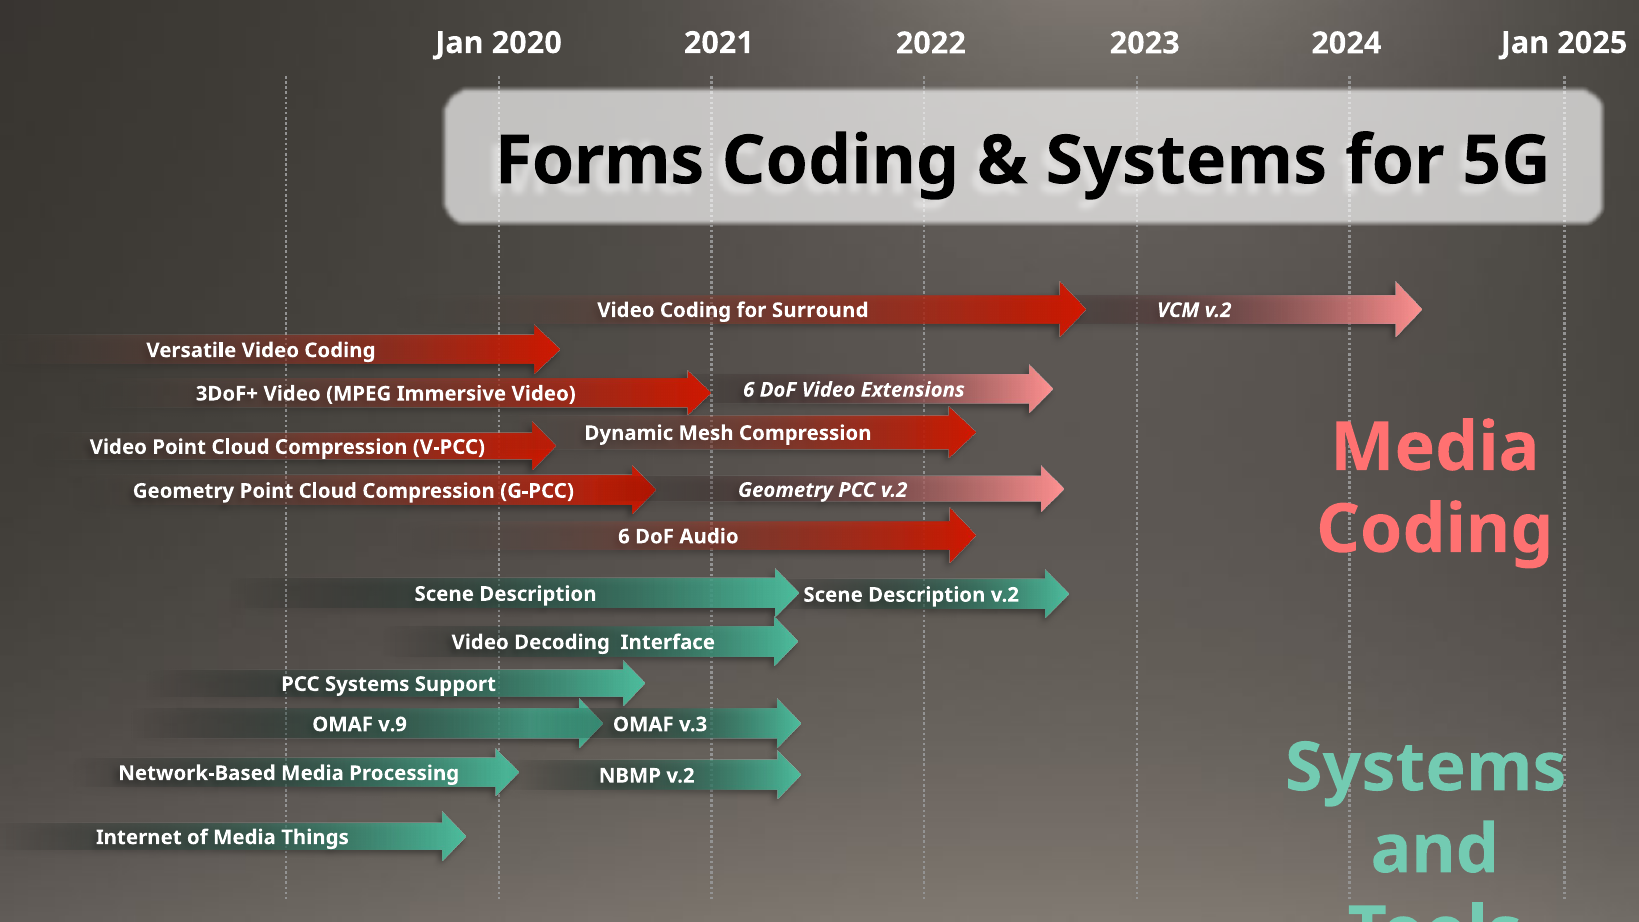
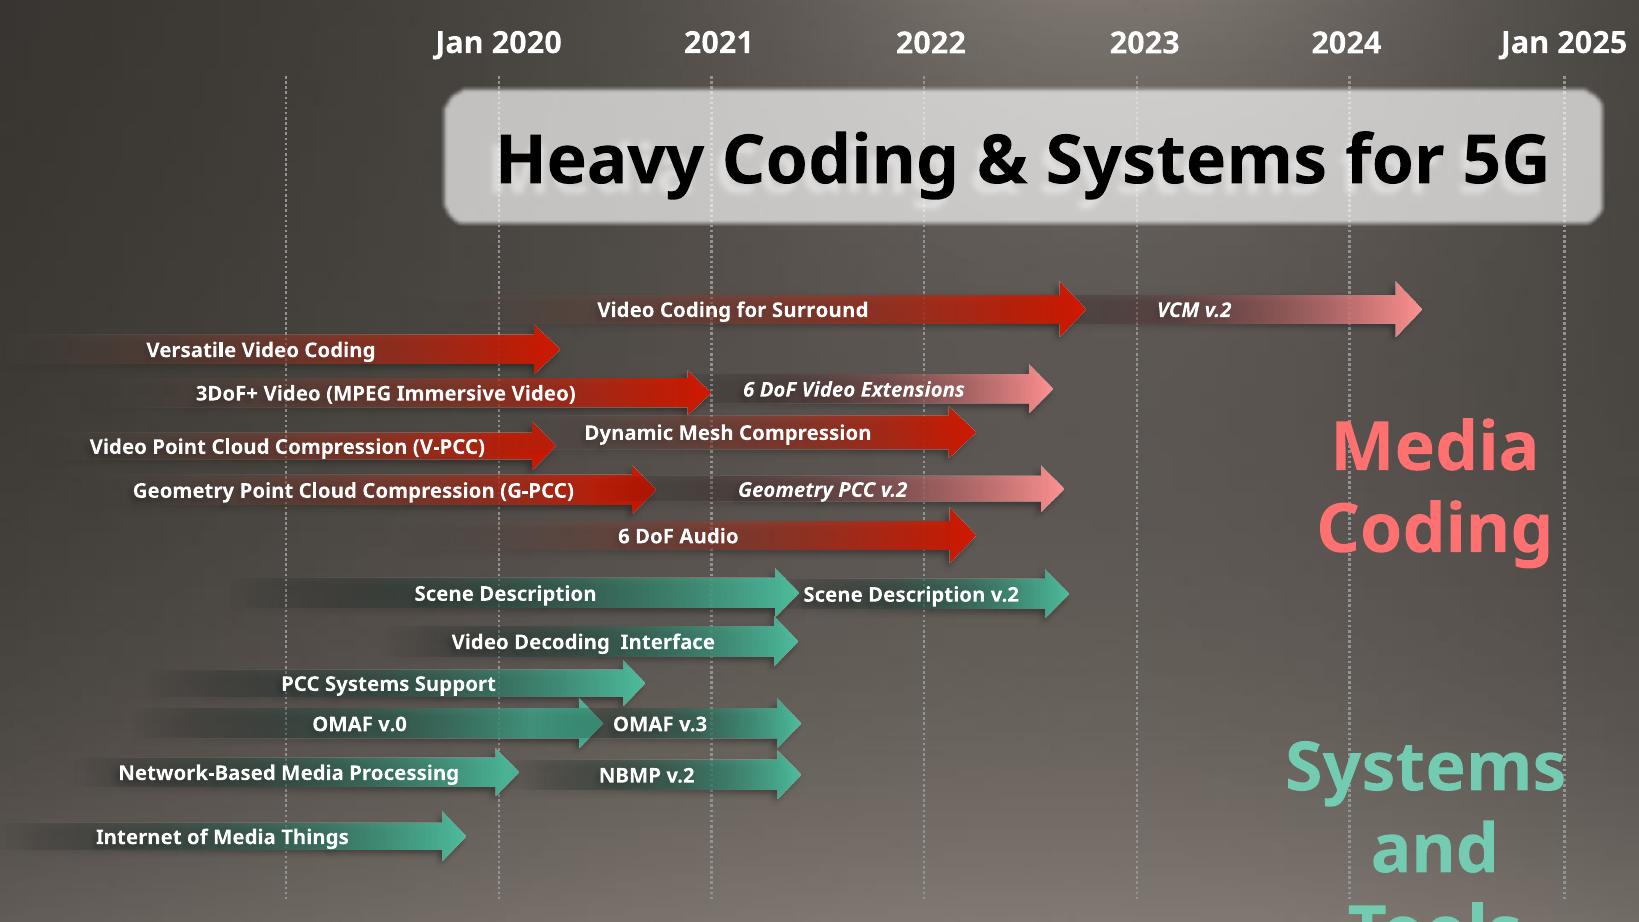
Forms: Forms -> Heavy
v.9: v.9 -> v.0
